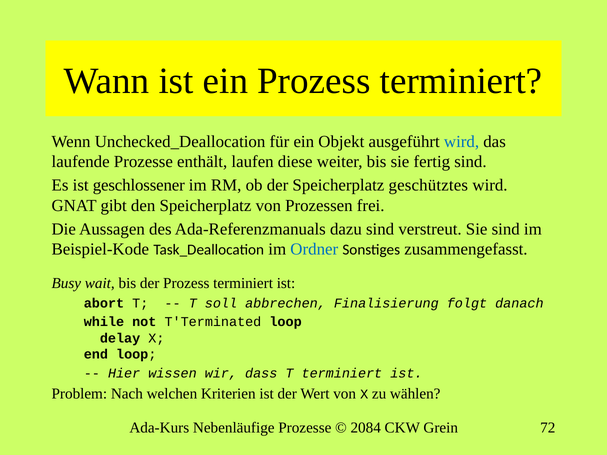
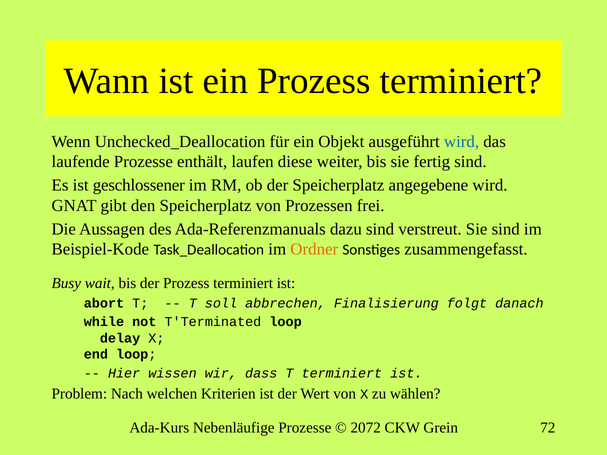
geschütztes: geschütztes -> angegebene
Ordner colour: blue -> orange
2084: 2084 -> 2072
